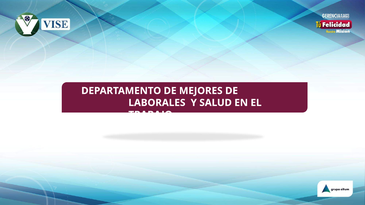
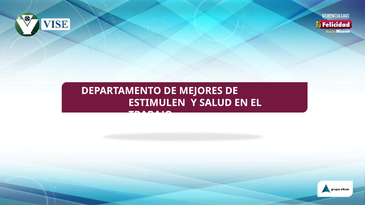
LABORALES: LABORALES -> ESTIMULEN
